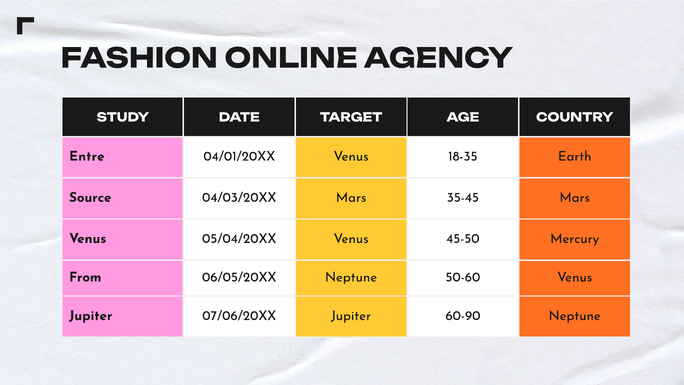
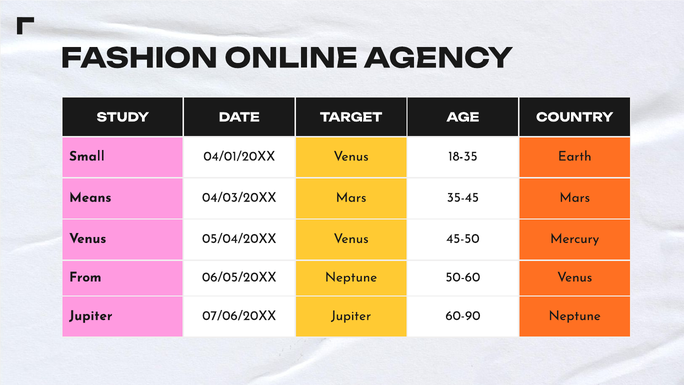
Entre: Entre -> Small
Source: Source -> Means
